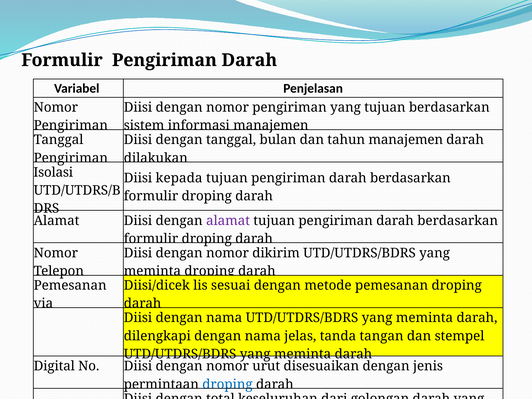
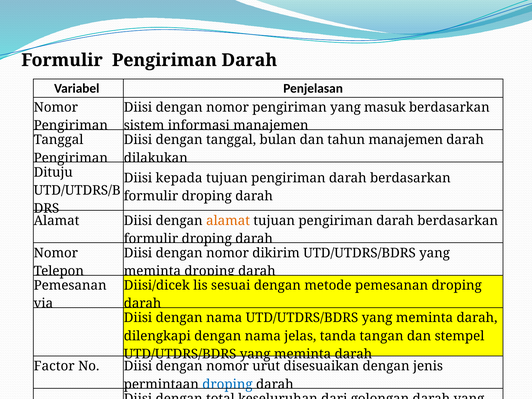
yang tujuan: tujuan -> masuk
Isolasi: Isolasi -> Dituju
alamat at (228, 221) colour: purple -> orange
Digital: Digital -> Factor
